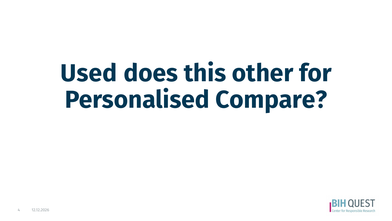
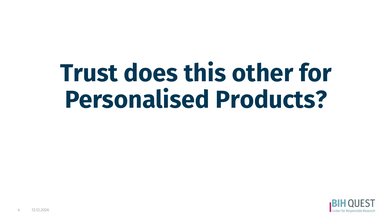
Used: Used -> Trust
Compare: Compare -> Products
